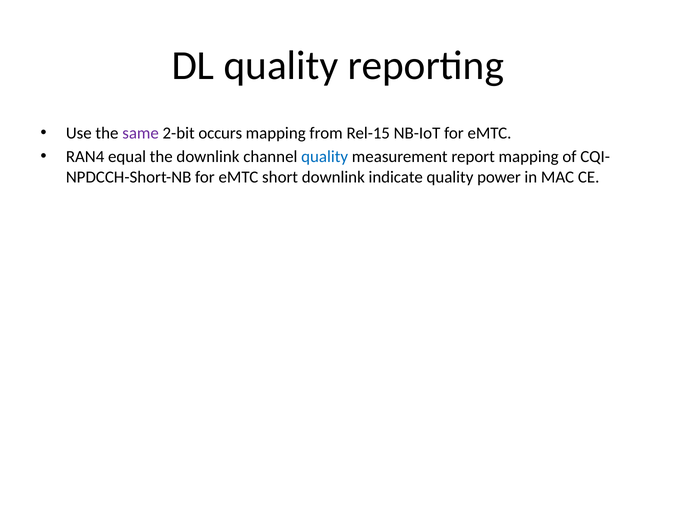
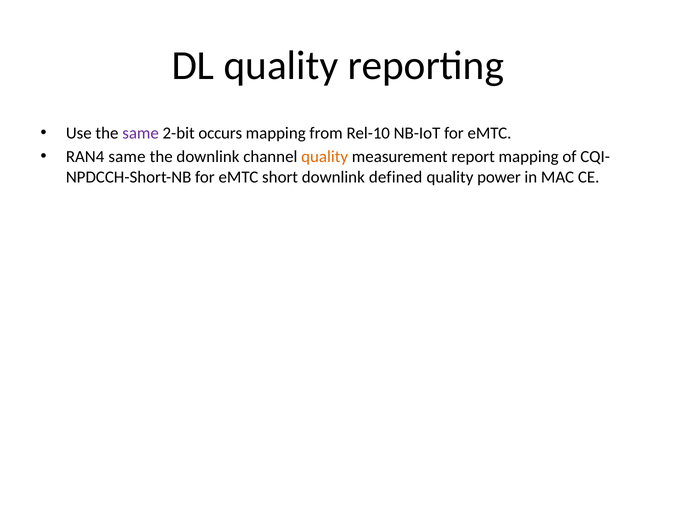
Rel-15: Rel-15 -> Rel-10
RAN4 equal: equal -> same
quality at (325, 157) colour: blue -> orange
indicate: indicate -> defined
